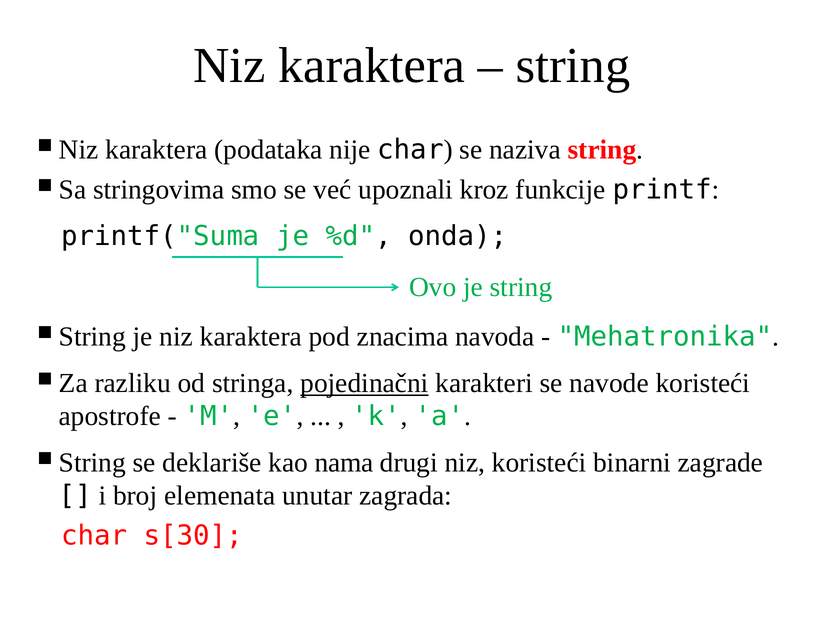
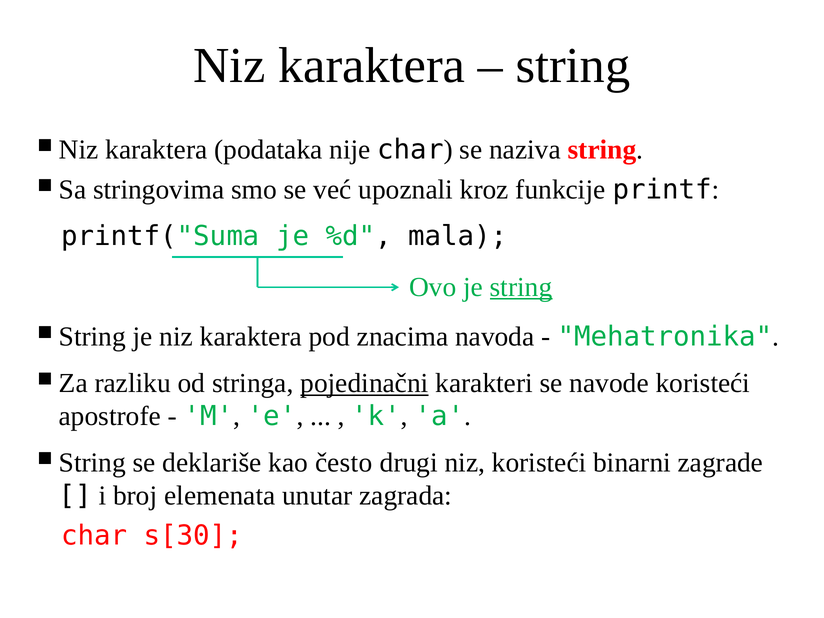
onda: onda -> mala
string at (521, 287) underline: none -> present
nama: nama -> često
